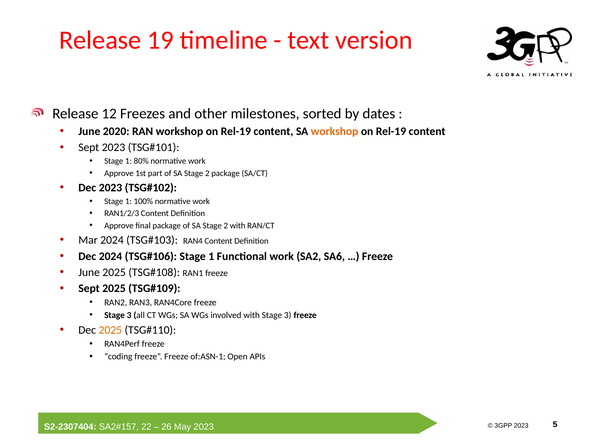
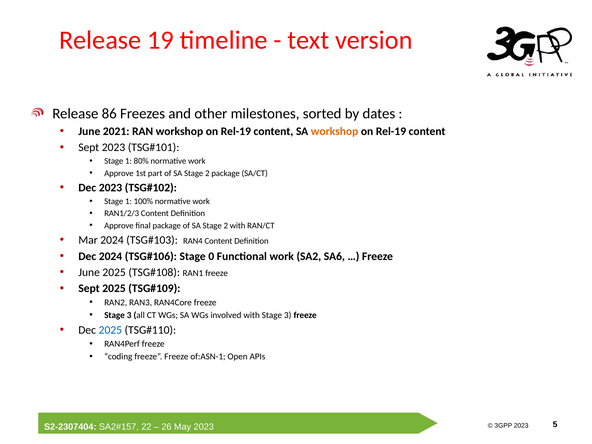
12: 12 -> 86
2020: 2020 -> 2021
1 at (211, 256): 1 -> 0
2025 at (110, 330) colour: orange -> blue
